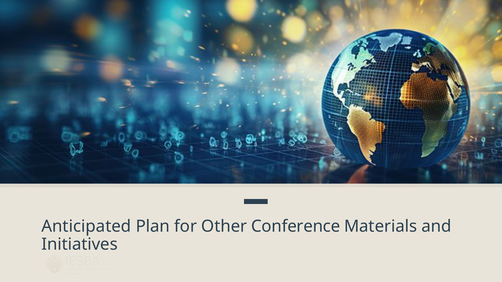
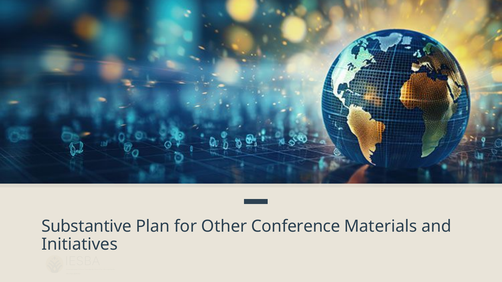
Anticipated: Anticipated -> Substantive
